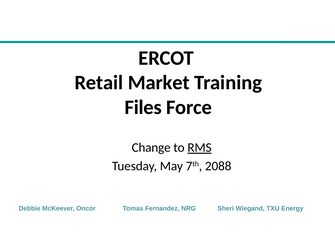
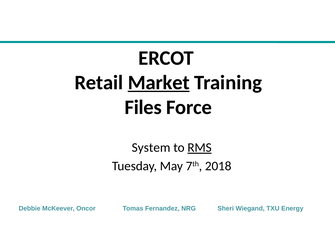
Market underline: none -> present
Change: Change -> System
2088: 2088 -> 2018
